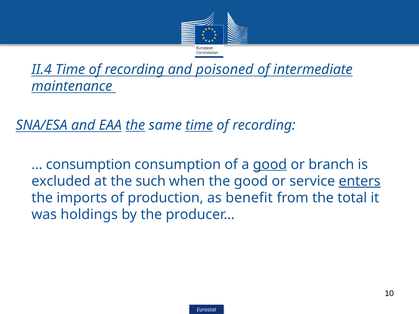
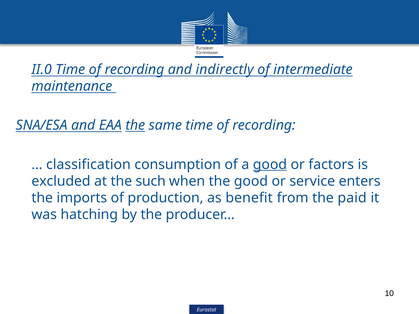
II.4: II.4 -> II.0
poisoned: poisoned -> indirectly
time at (199, 125) underline: present -> none
consumption at (89, 165): consumption -> classification
branch: branch -> factors
enters underline: present -> none
total: total -> paid
holdings: holdings -> hatching
